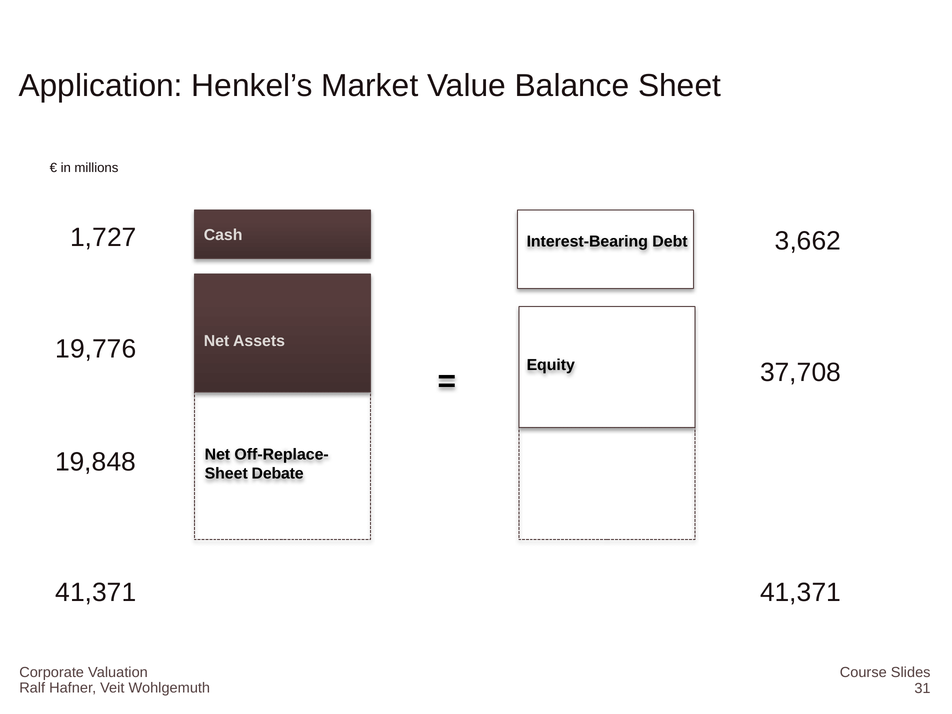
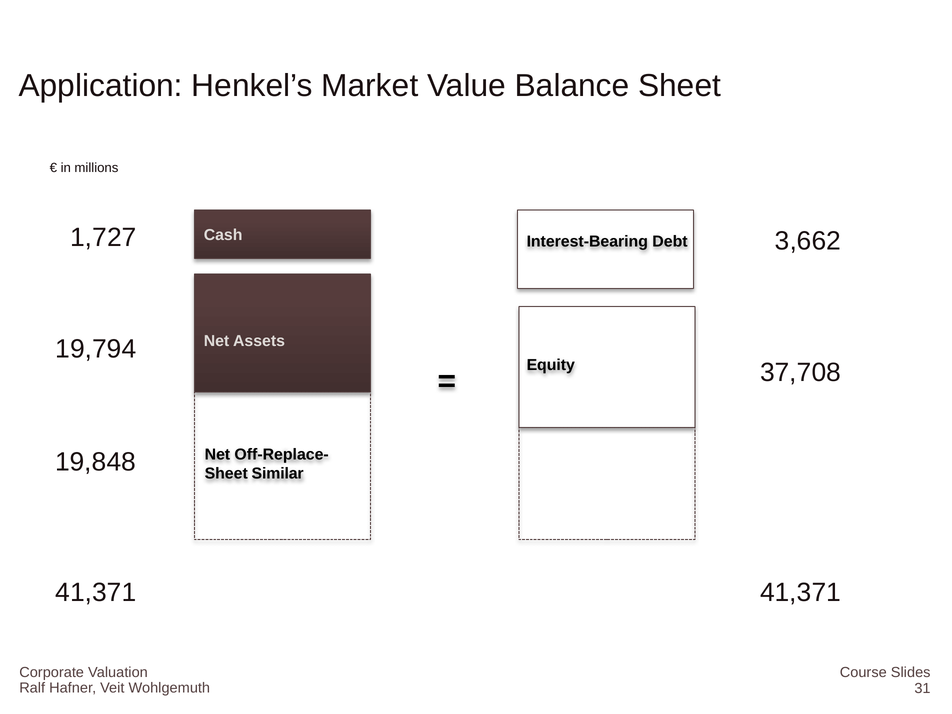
19,776: 19,776 -> 19,794
Debate: Debate -> Similar
